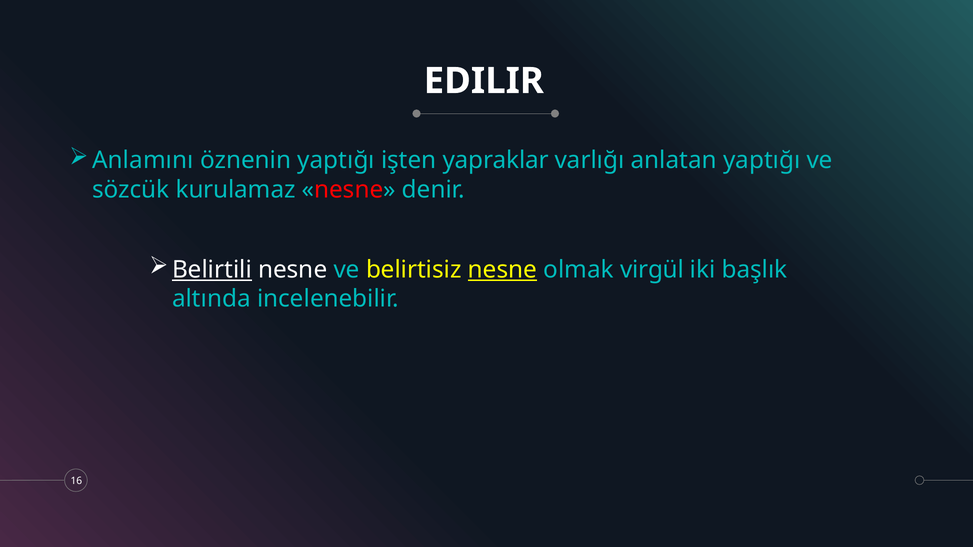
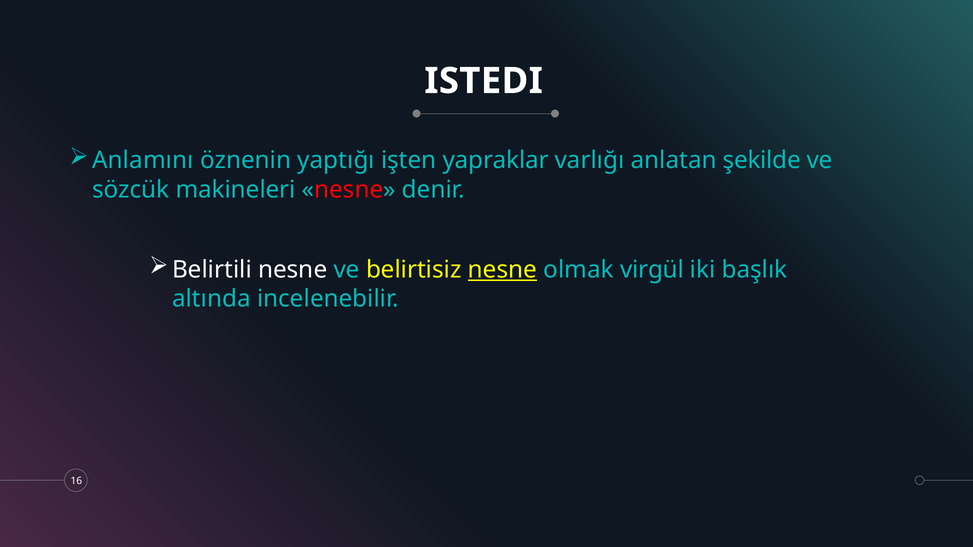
EDILIR: EDILIR -> ISTEDI
anlatan yaptığı: yaptığı -> şekilde
kurulamaz: kurulamaz -> makineleri
Belirtili underline: present -> none
